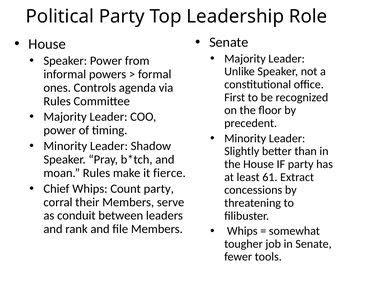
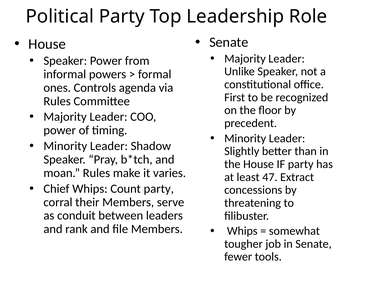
fierce: fierce -> varies
61: 61 -> 47
